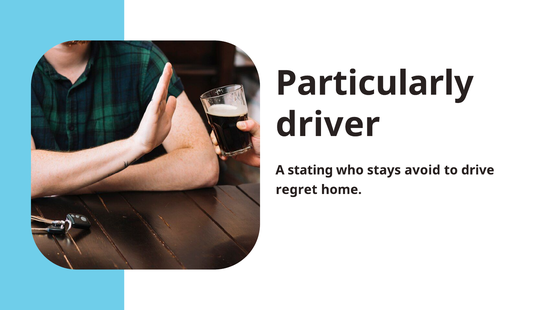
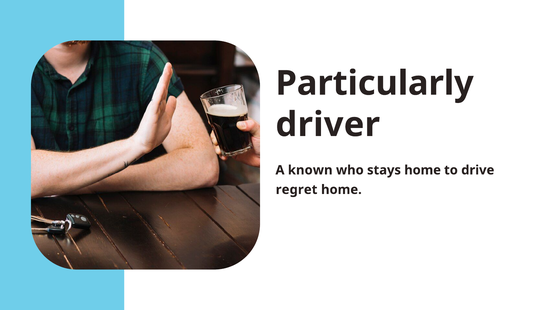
stating: stating -> known
stays avoid: avoid -> home
